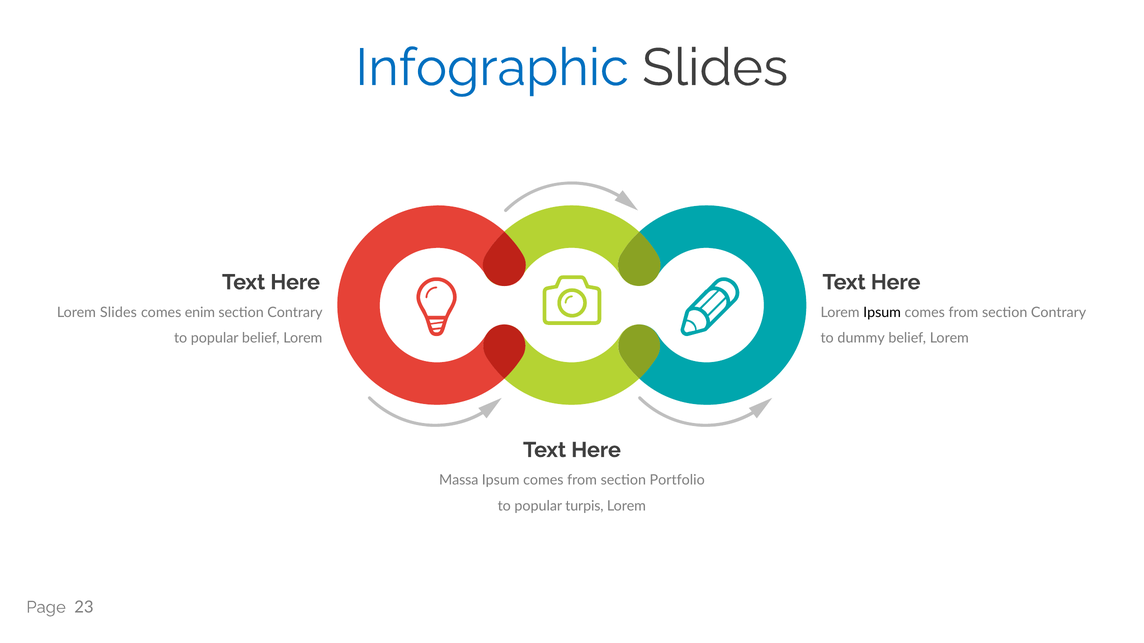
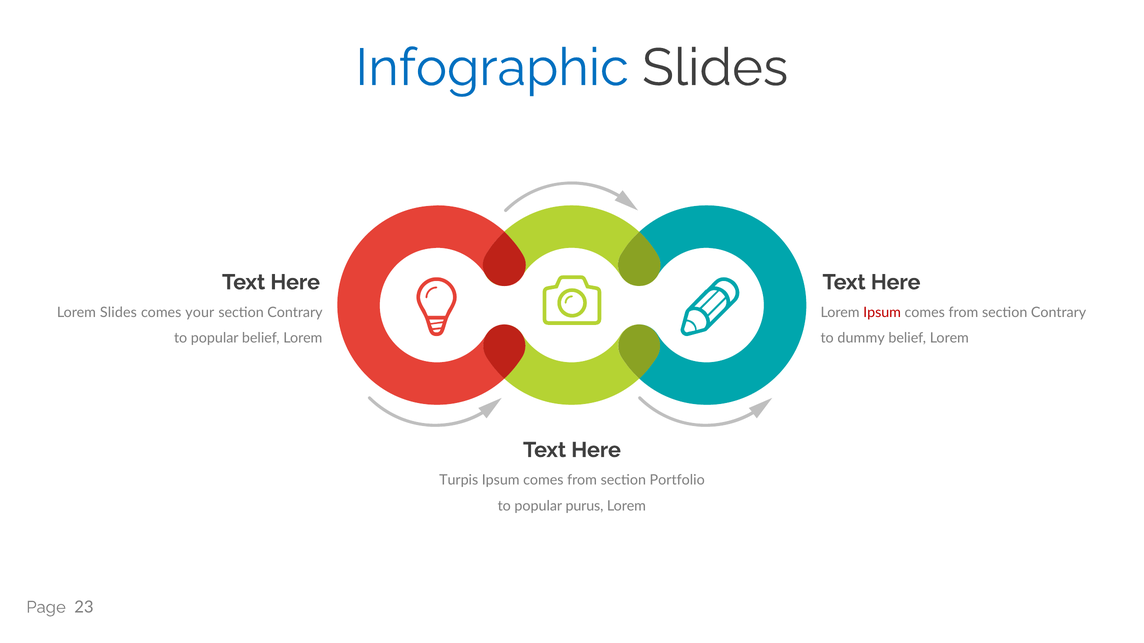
enim: enim -> your
Ipsum at (882, 313) colour: black -> red
Massa: Massa -> Turpis
turpis: turpis -> purus
